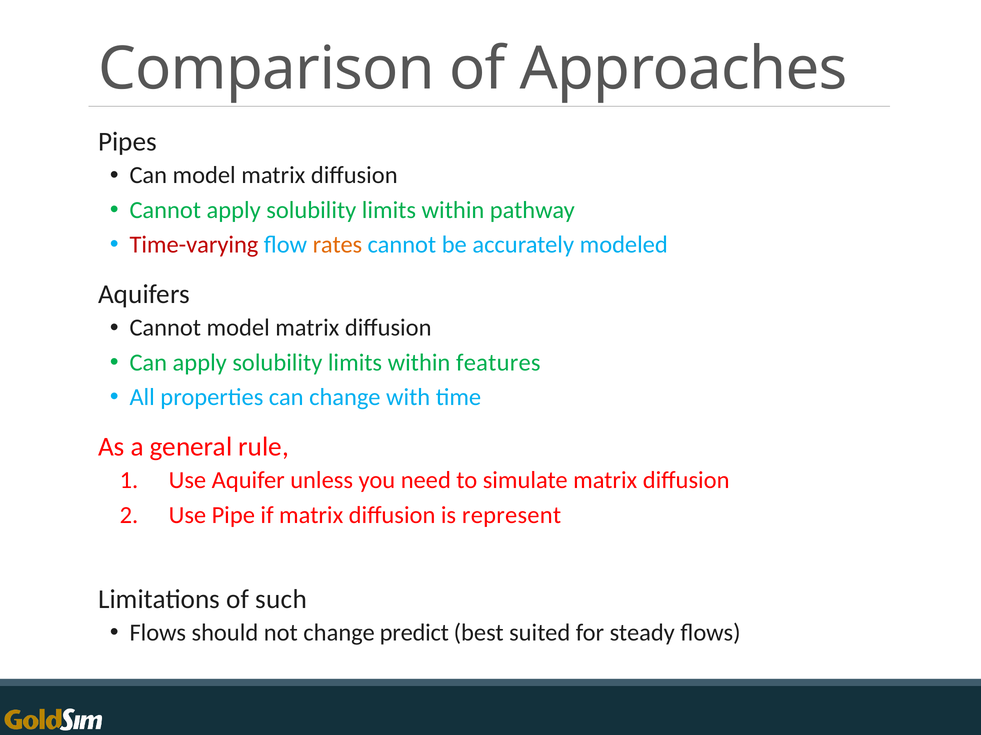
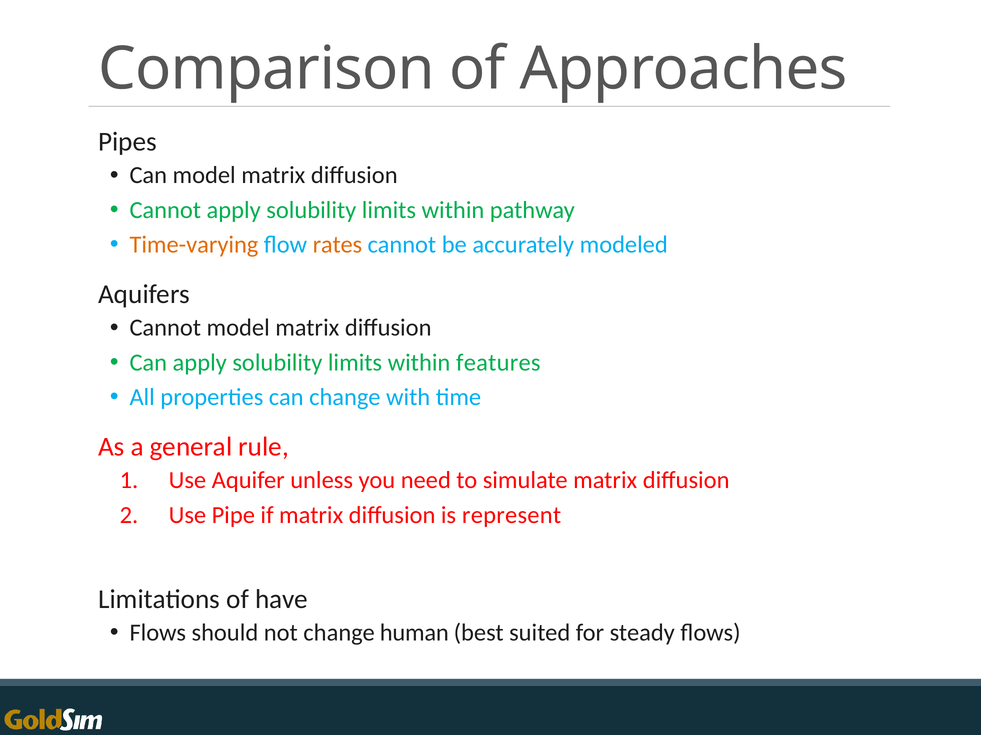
Time-varying colour: red -> orange
such: such -> have
predict: predict -> human
